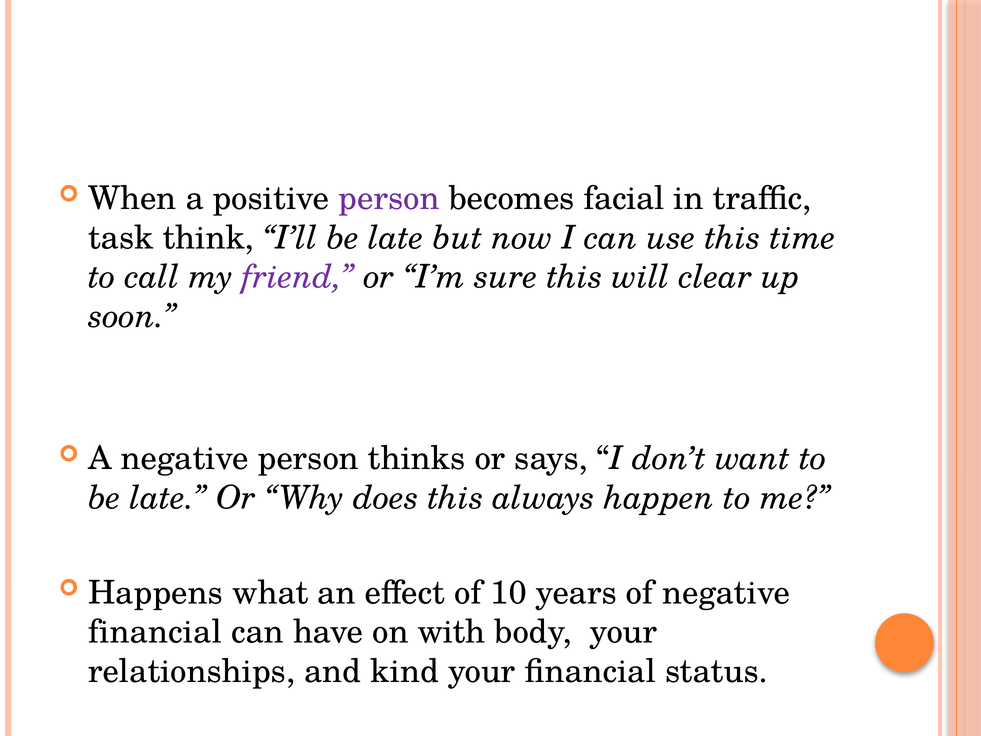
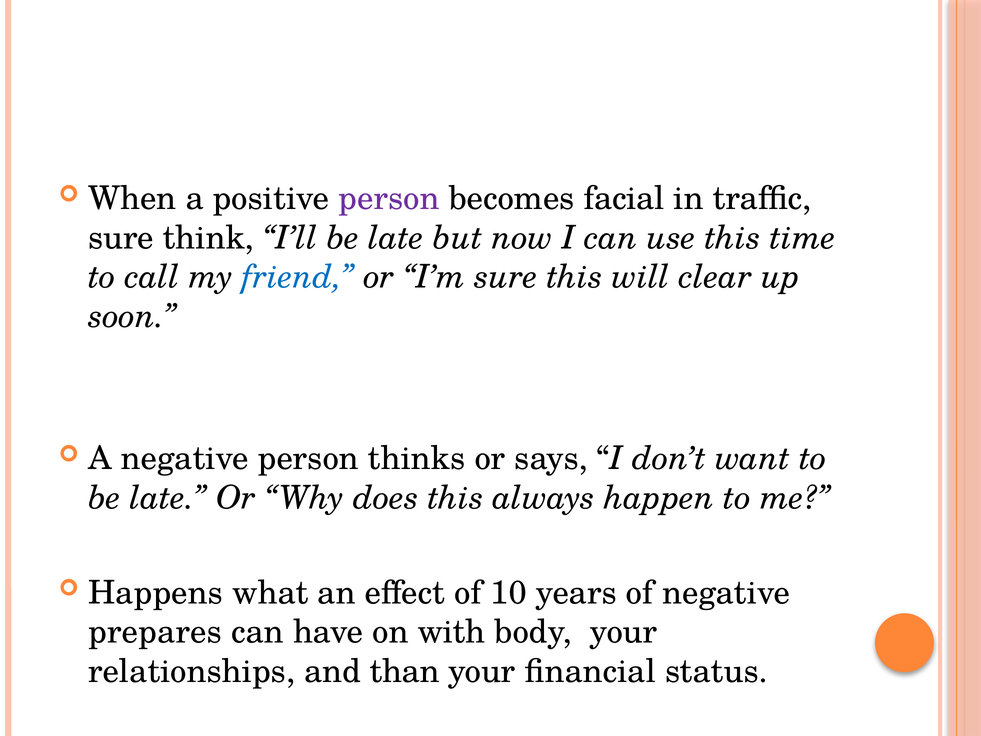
task at (121, 238): task -> sure
friend colour: purple -> blue
financial at (155, 632): financial -> prepares
kind: kind -> than
